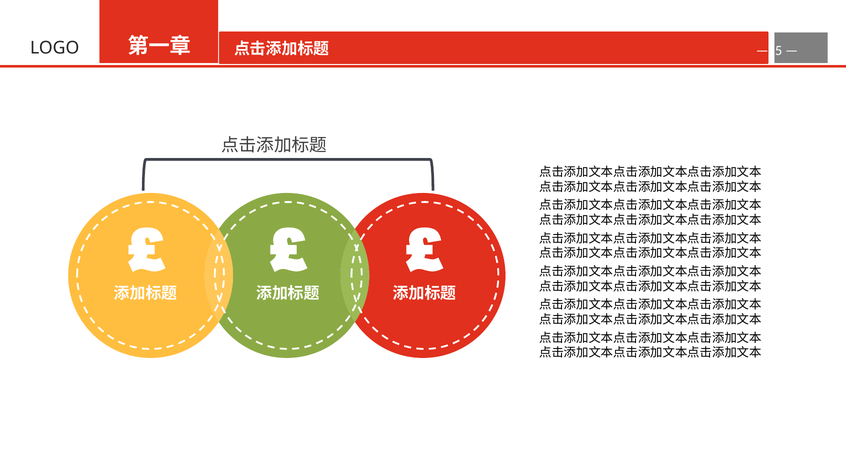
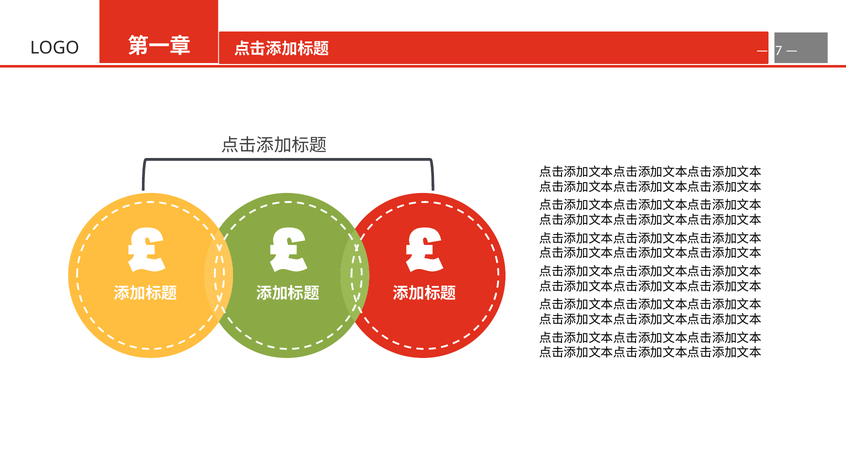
5: 5 -> 7
